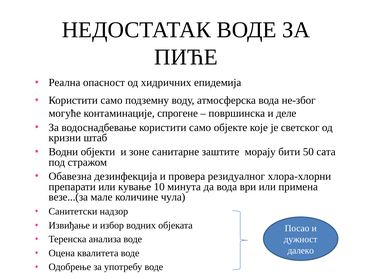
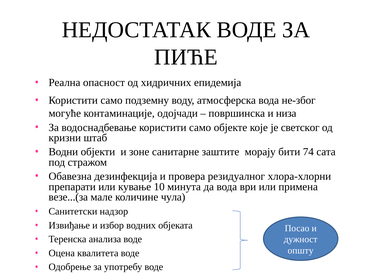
спрогене: спрогене -> одојчади
деле: деле -> низа
50: 50 -> 74
далеко: далеко -> општу
